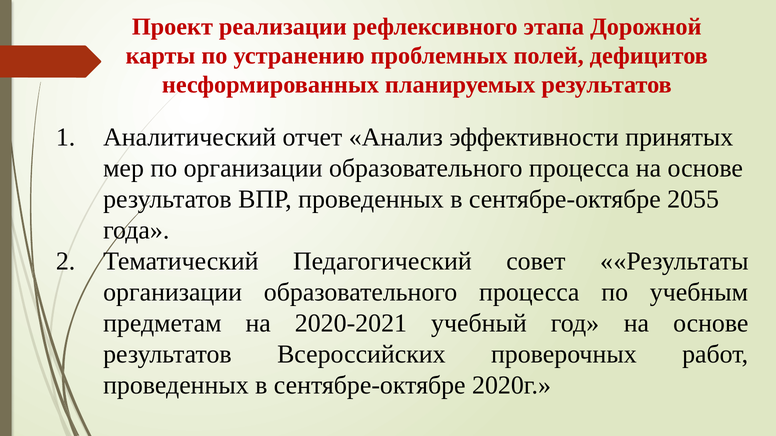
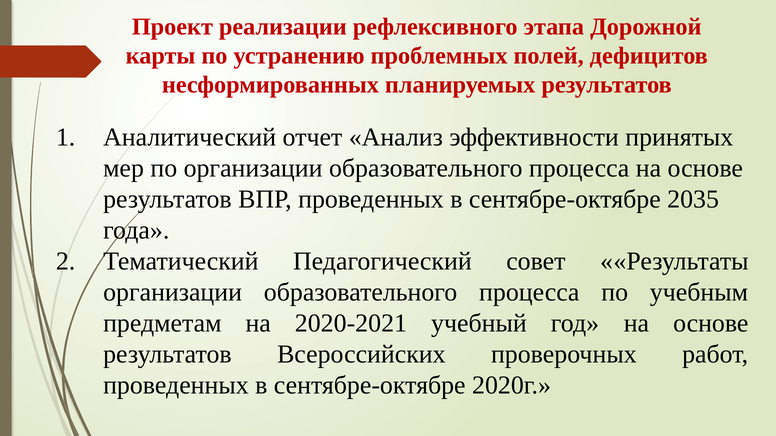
2055: 2055 -> 2035
